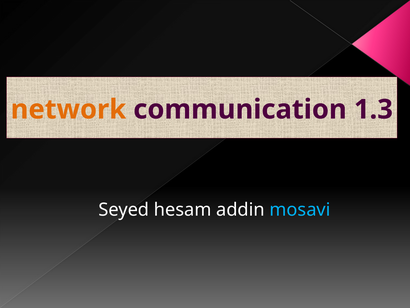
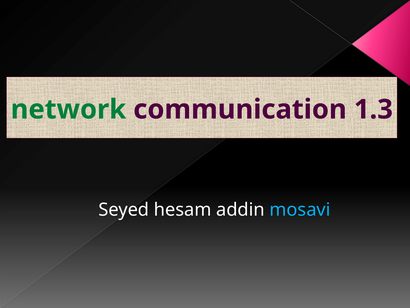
network colour: orange -> green
